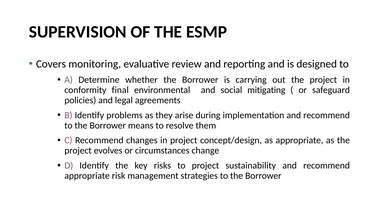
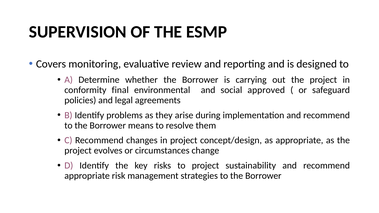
mitigating: mitigating -> approved
